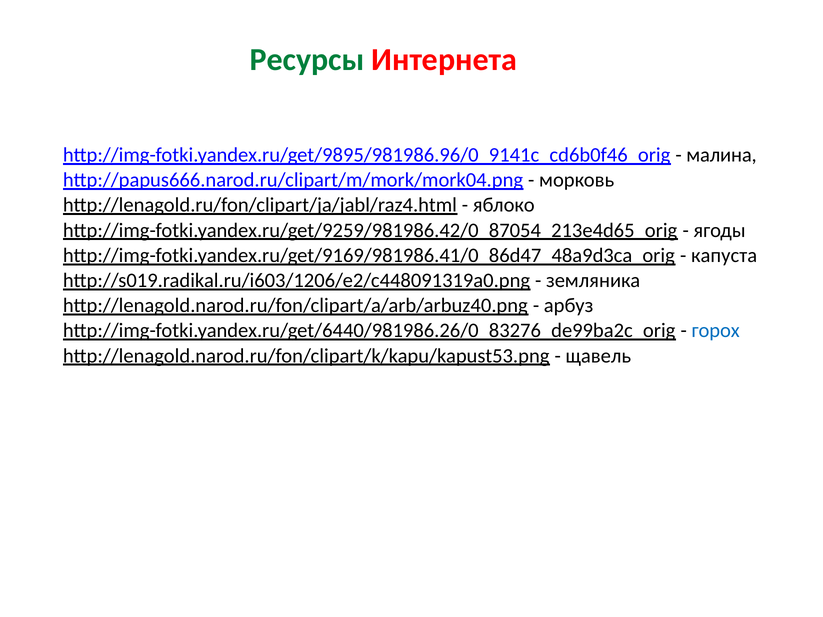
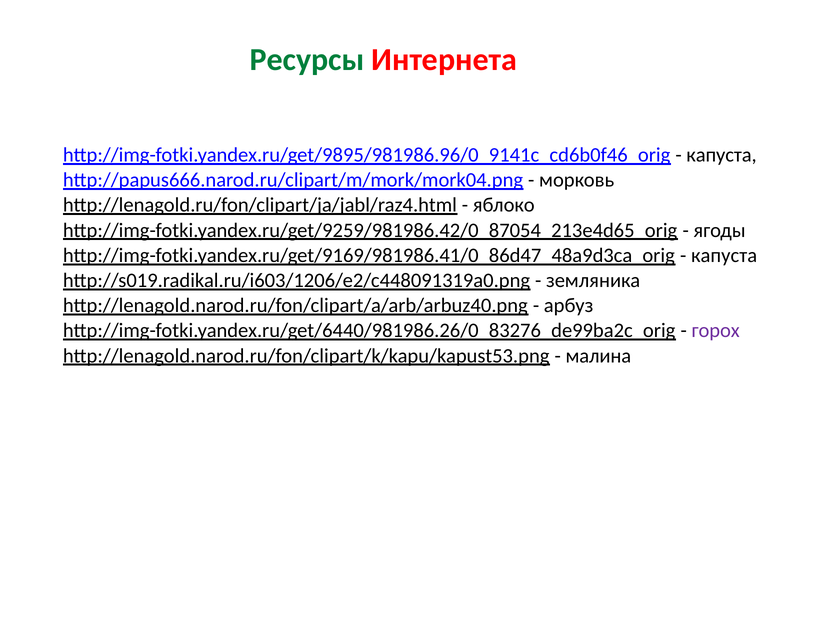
малина at (722, 155): малина -> капуста
горох colour: blue -> purple
щавель: щавель -> малина
